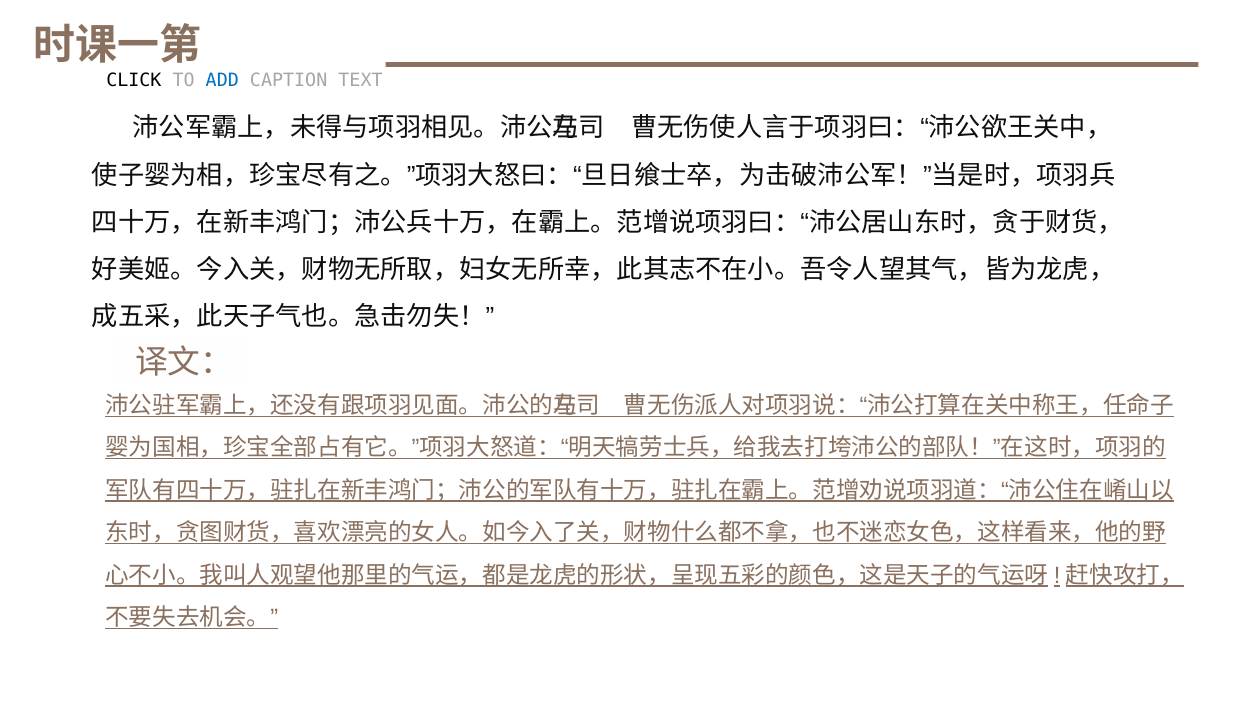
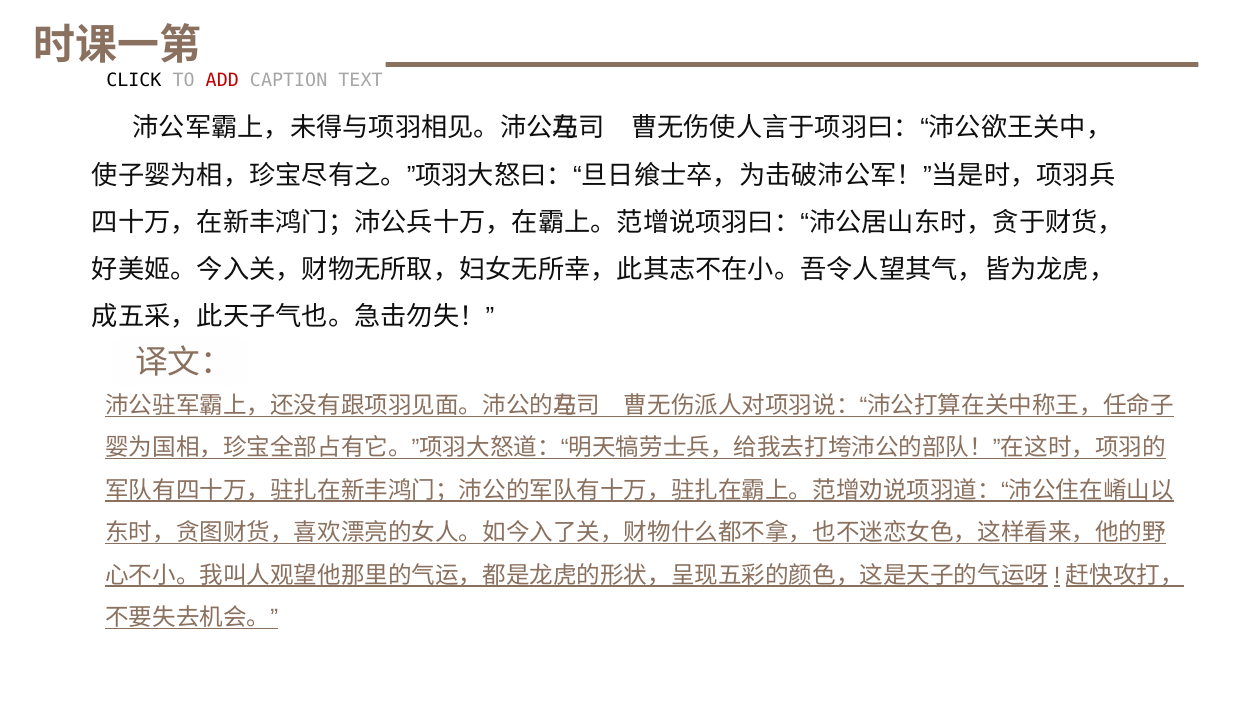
ADD colour: blue -> red
